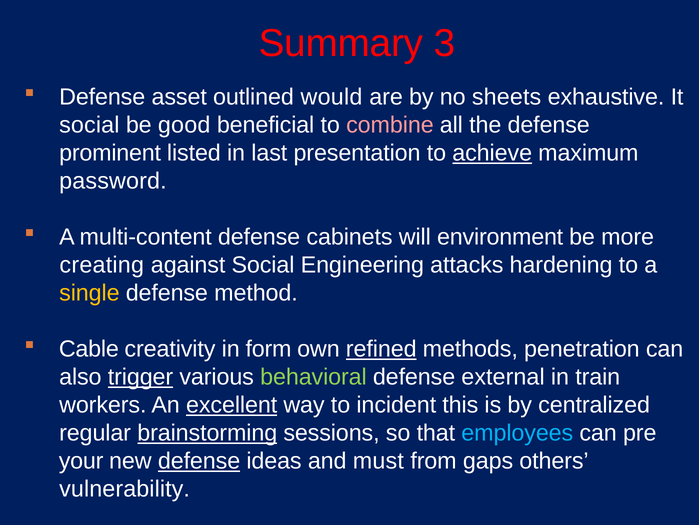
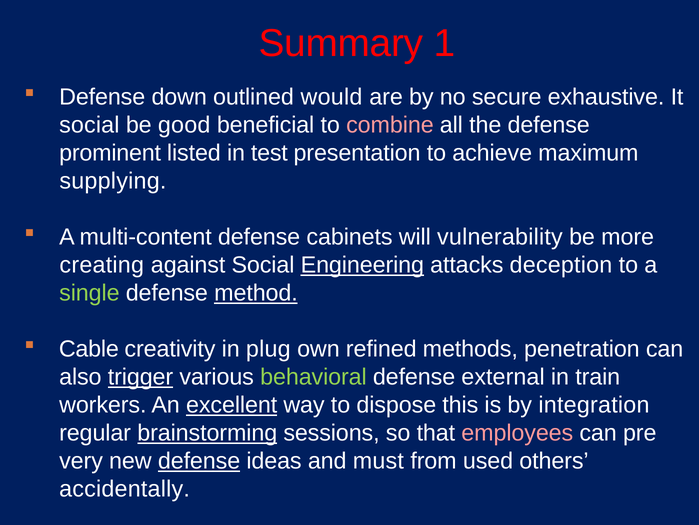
3: 3 -> 1
asset: asset -> down
sheets: sheets -> secure
last: last -> test
achieve underline: present -> none
password: password -> supplying
environment: environment -> vulnerability
Engineering underline: none -> present
hardening: hardening -> deception
single colour: yellow -> light green
method underline: none -> present
form: form -> plug
refined underline: present -> none
incident: incident -> dispose
centralized: centralized -> integration
employees colour: light blue -> pink
your: your -> very
gaps: gaps -> used
vulnerability: vulnerability -> accidentally
